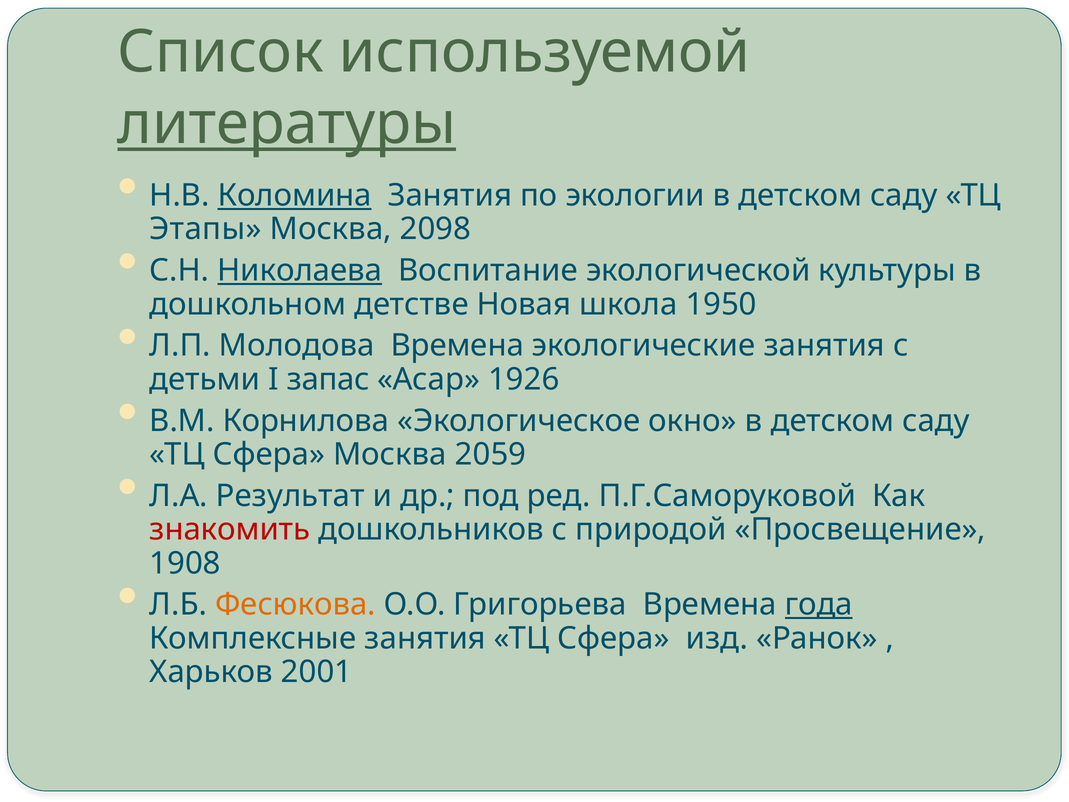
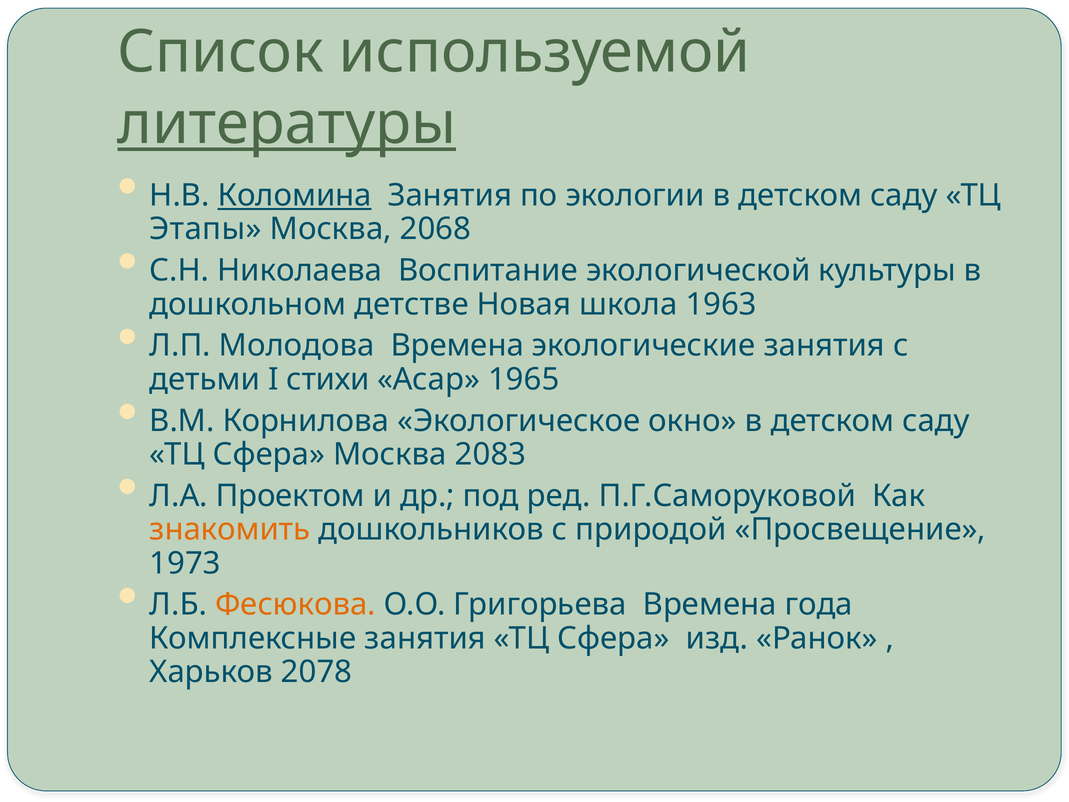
2098: 2098 -> 2068
Николаева underline: present -> none
1950: 1950 -> 1963
запас: запас -> стихи
1926: 1926 -> 1965
2059: 2059 -> 2083
Результат: Результат -> Проектом
знакомить colour: red -> orange
1908: 1908 -> 1973
года underline: present -> none
2001: 2001 -> 2078
